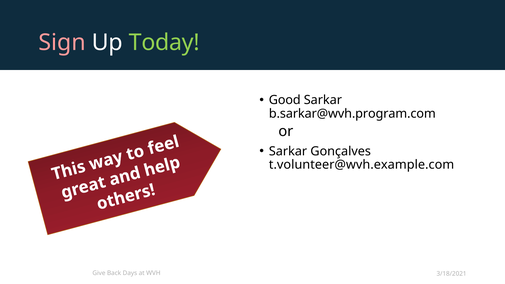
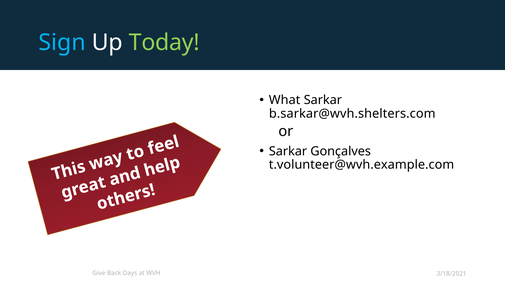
Sign colour: pink -> light blue
Good: Good -> What
b.sarkar@wvh.program.com: b.sarkar@wvh.program.com -> b.sarkar@wvh.shelters.com
